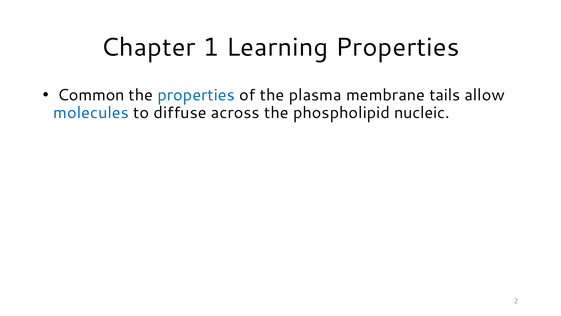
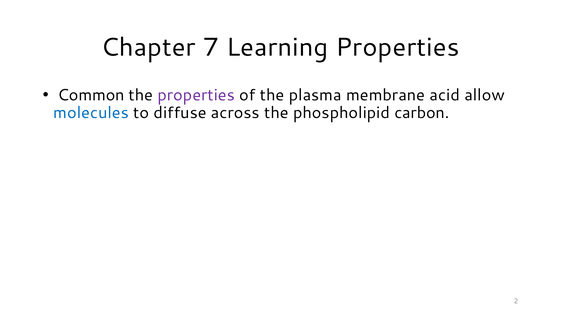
1: 1 -> 7
properties at (196, 95) colour: blue -> purple
tails: tails -> acid
nucleic: nucleic -> carbon
